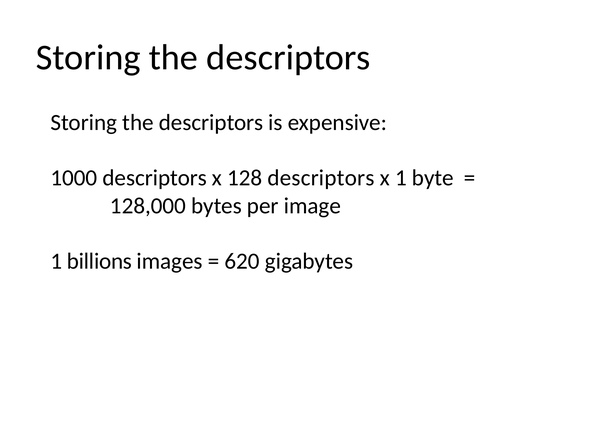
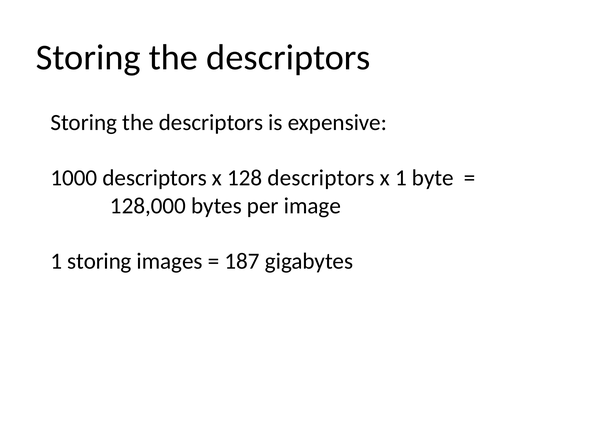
1 billions: billions -> storing
620: 620 -> 187
